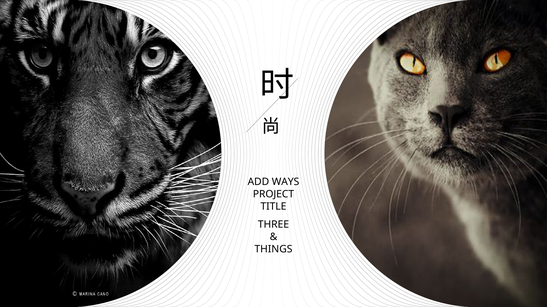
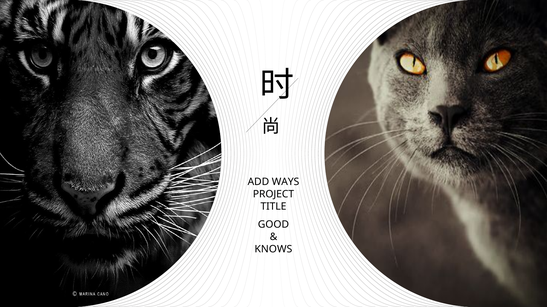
THREE: THREE -> GOOD
THINGS: THINGS -> KNOWS
